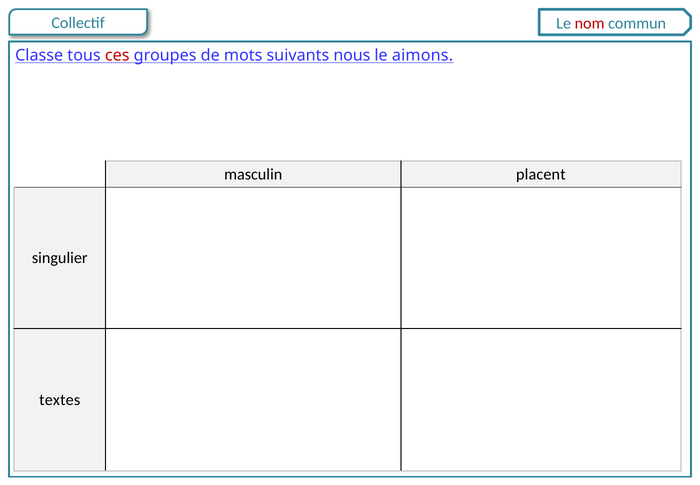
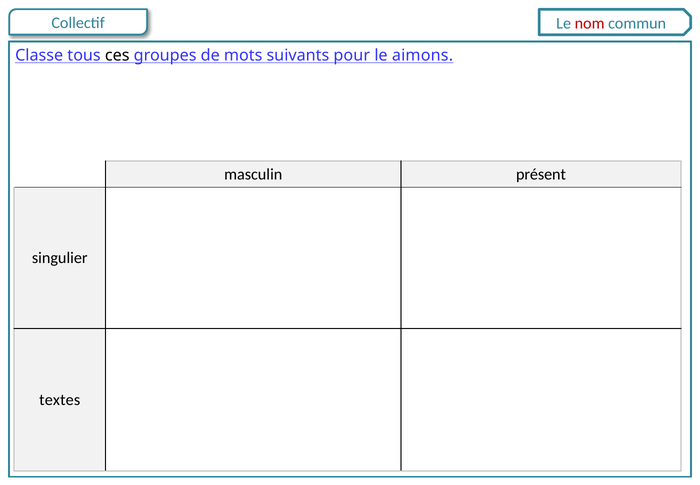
ces colour: red -> black
nous: nous -> pour
placent: placent -> présent
